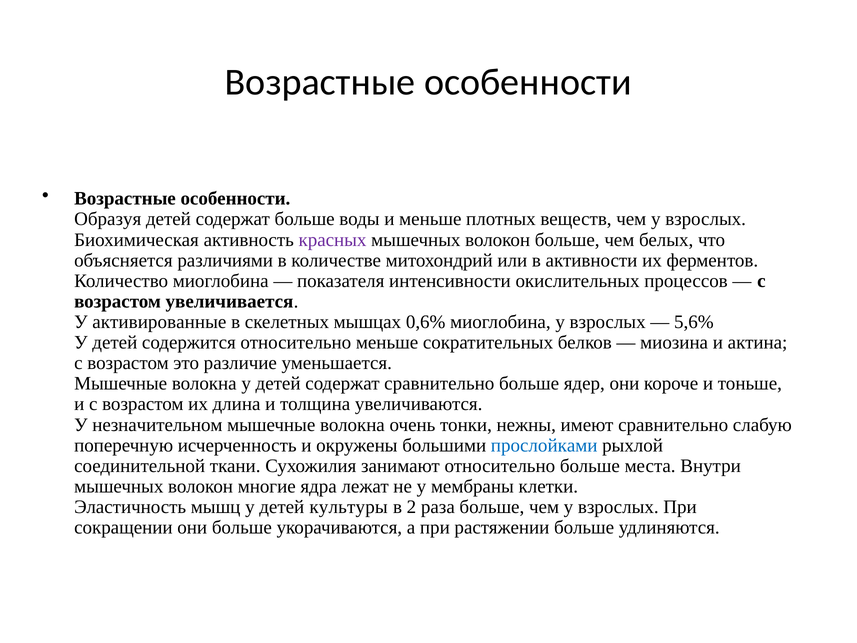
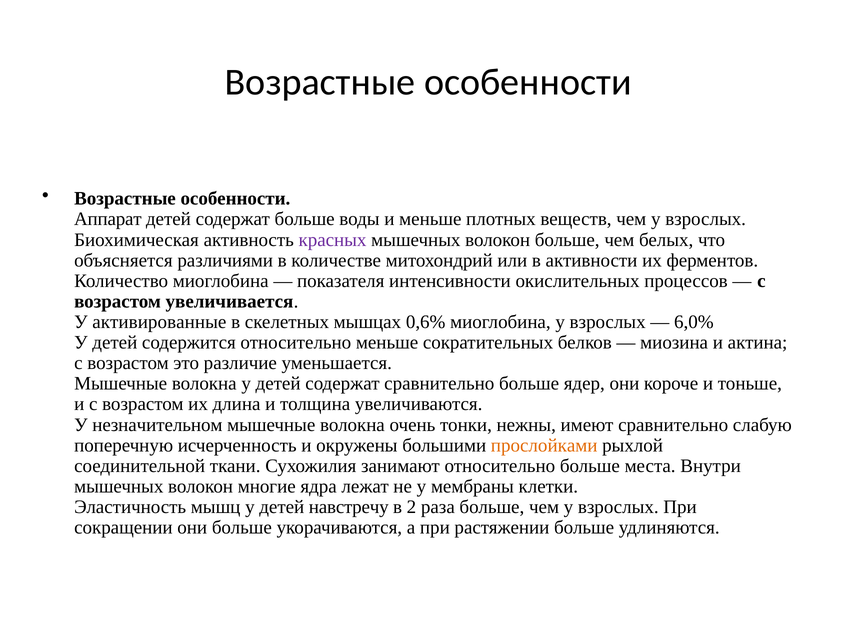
Образуя: Образуя -> Аппарат
5,6%: 5,6% -> 6,0%
прослойками colour: blue -> orange
культуры: культуры -> навстречу
